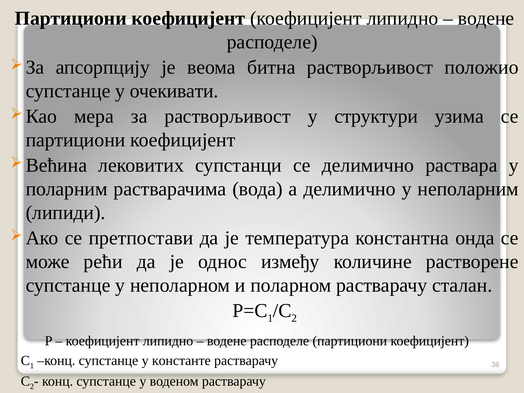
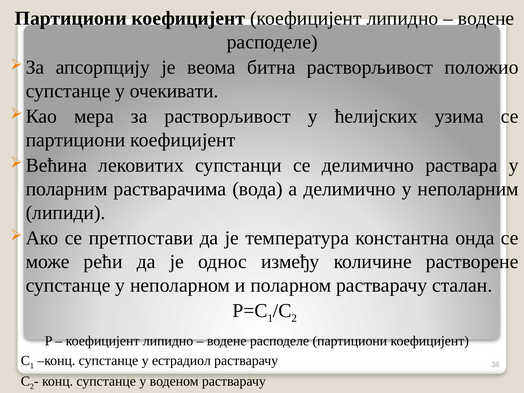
структури: структури -> ћелијских
константе: константе -> естрадиол
